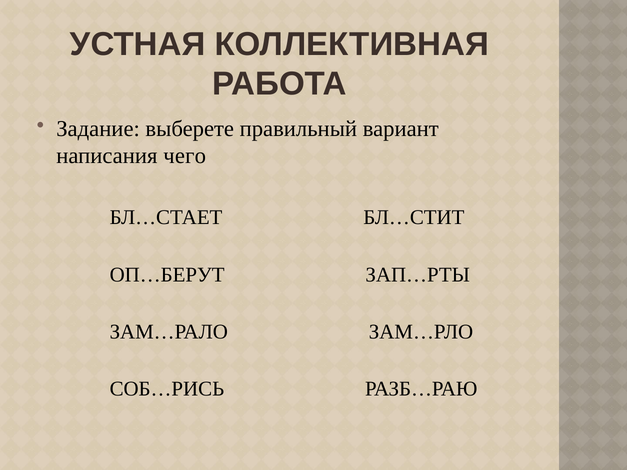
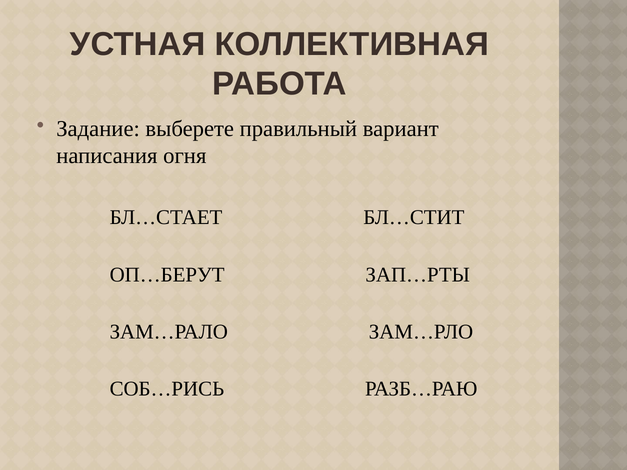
чего: чего -> огня
